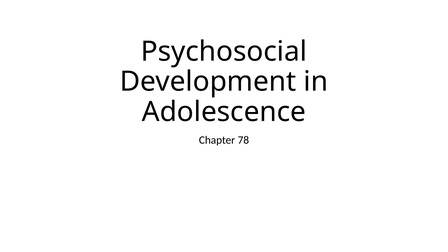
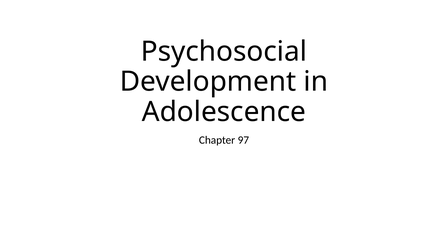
78: 78 -> 97
